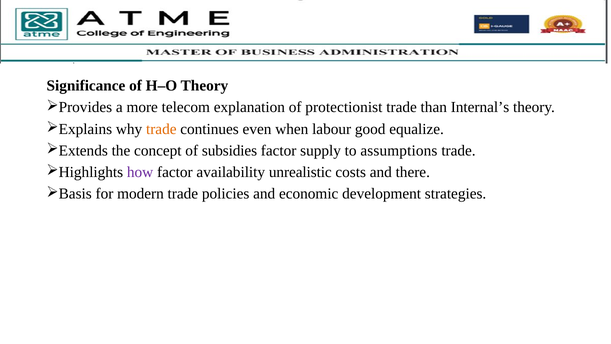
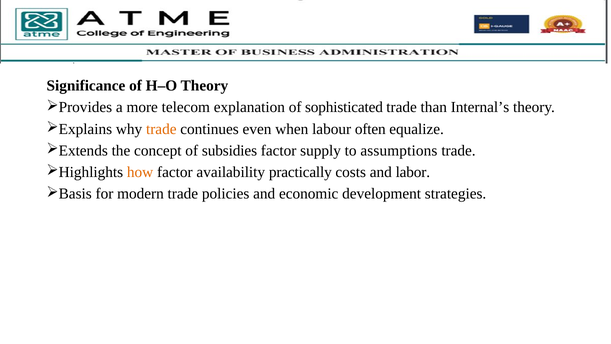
protectionist: protectionist -> sophisticated
good: good -> often
how colour: purple -> orange
unrealistic: unrealistic -> practically
there: there -> labor
